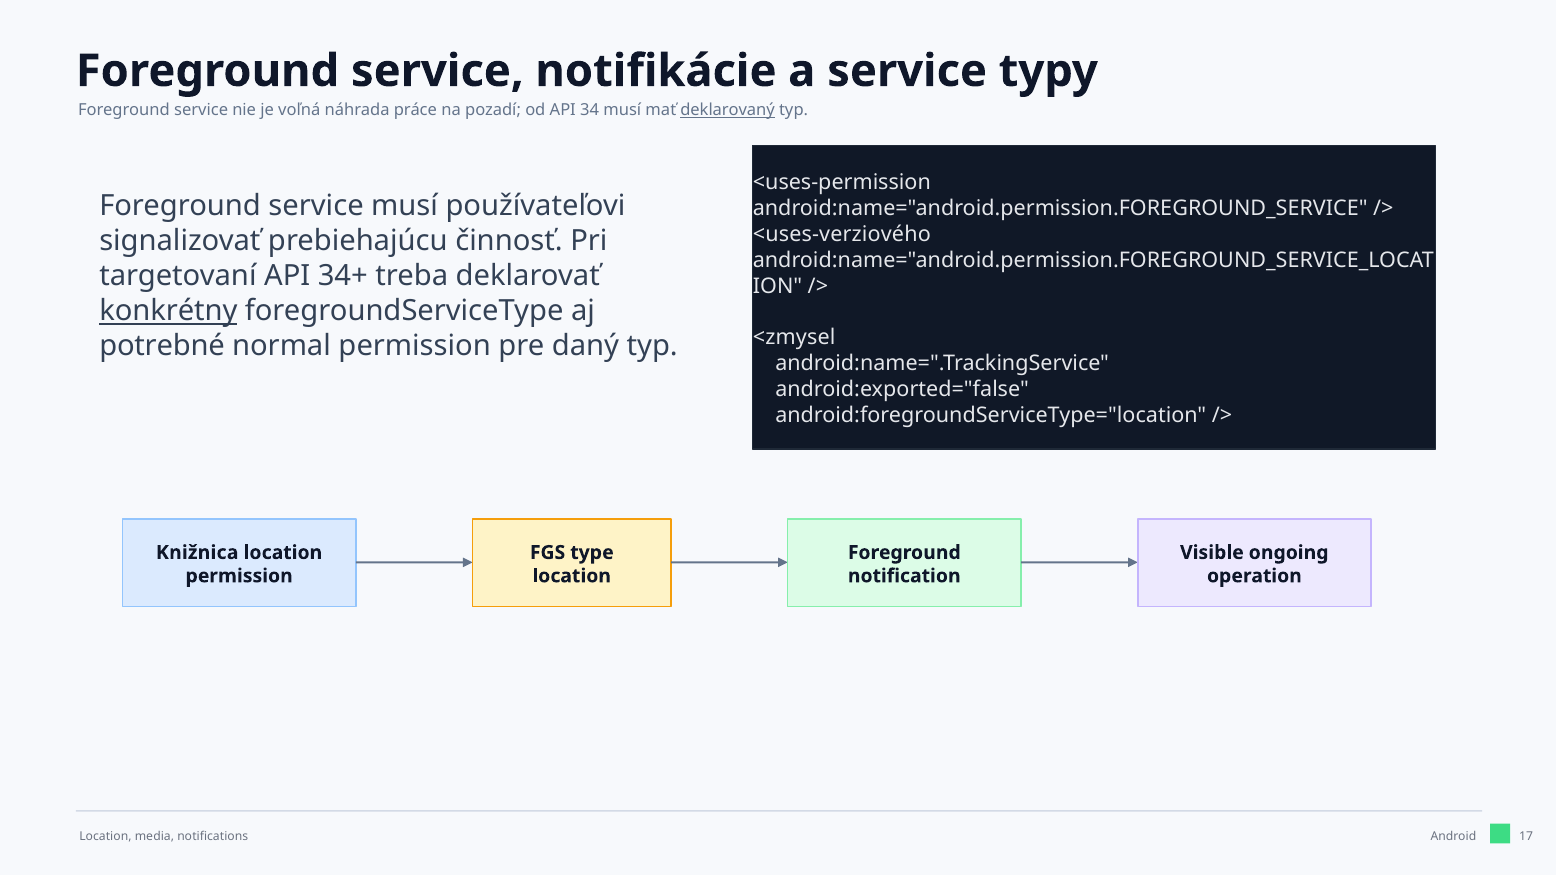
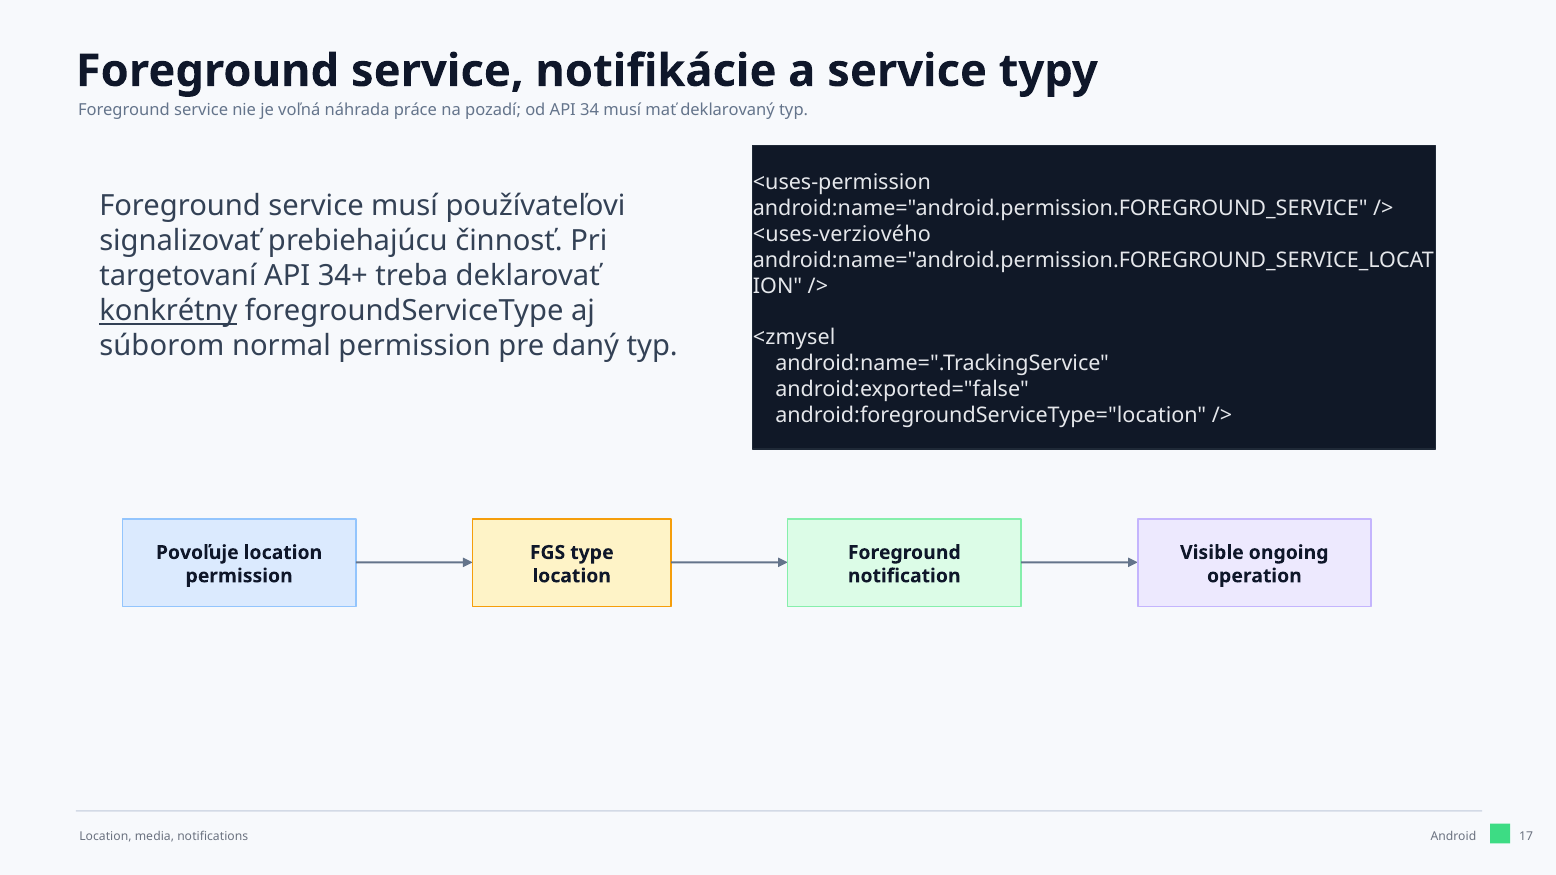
deklarovaný underline: present -> none
potrebné: potrebné -> súborom
Knižnica: Knižnica -> Povoľuje
